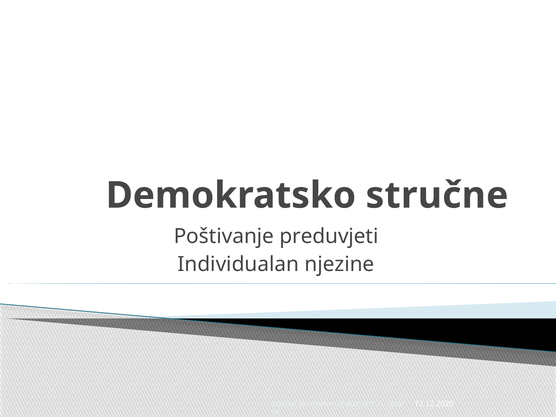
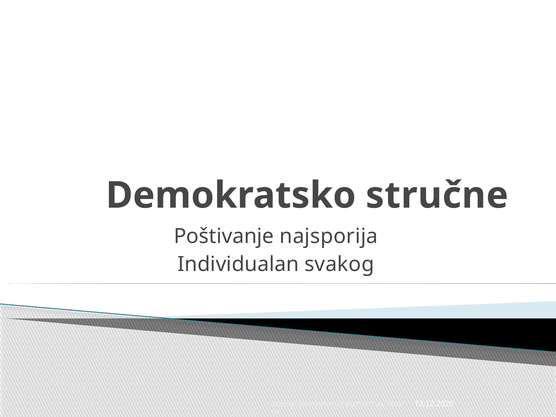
preduvjeti: preduvjeti -> najsporija
njezine: njezine -> svakog
